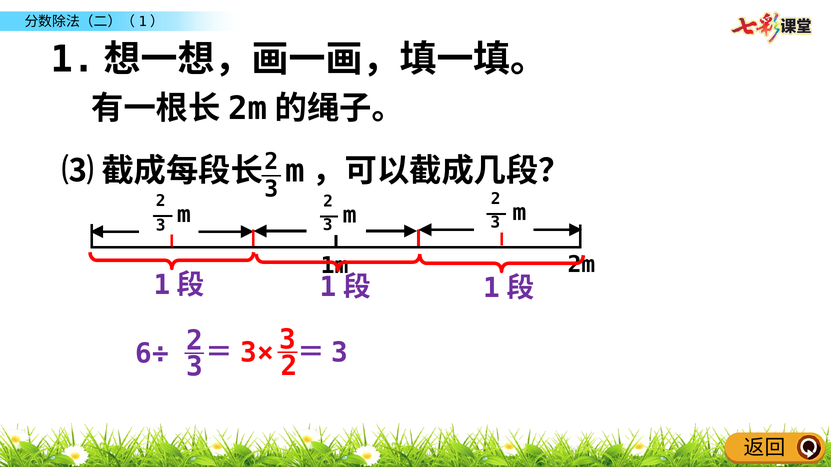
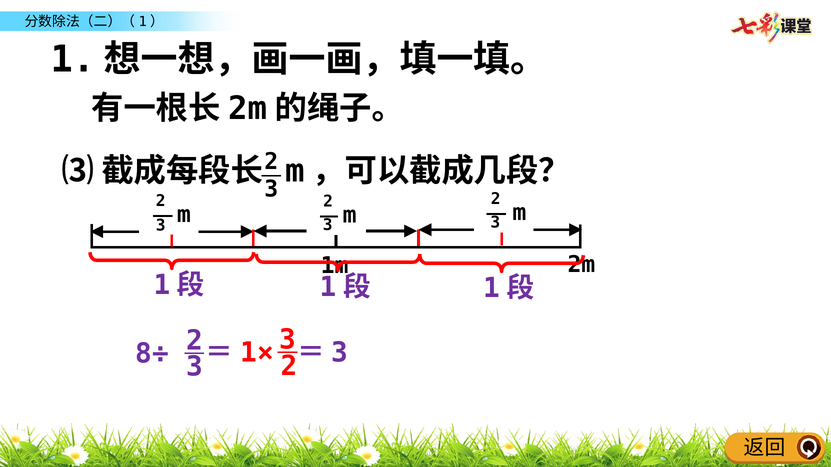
3×: 3× -> 1×
6÷: 6÷ -> 8÷
